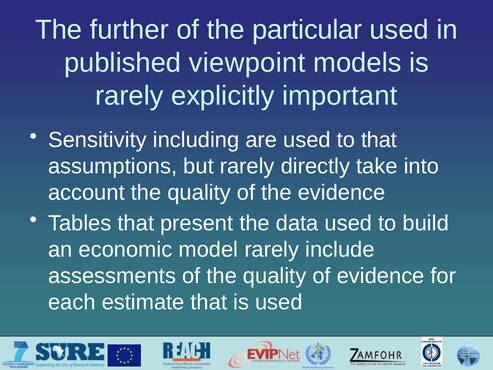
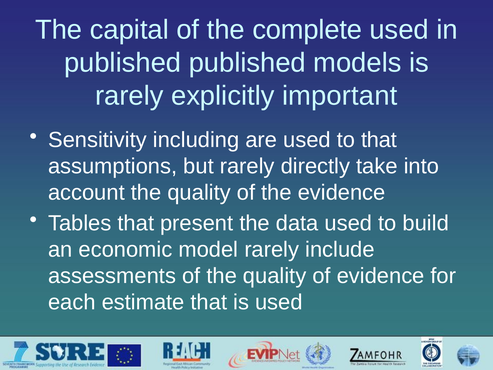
further: further -> capital
particular: particular -> complete
published viewpoint: viewpoint -> published
